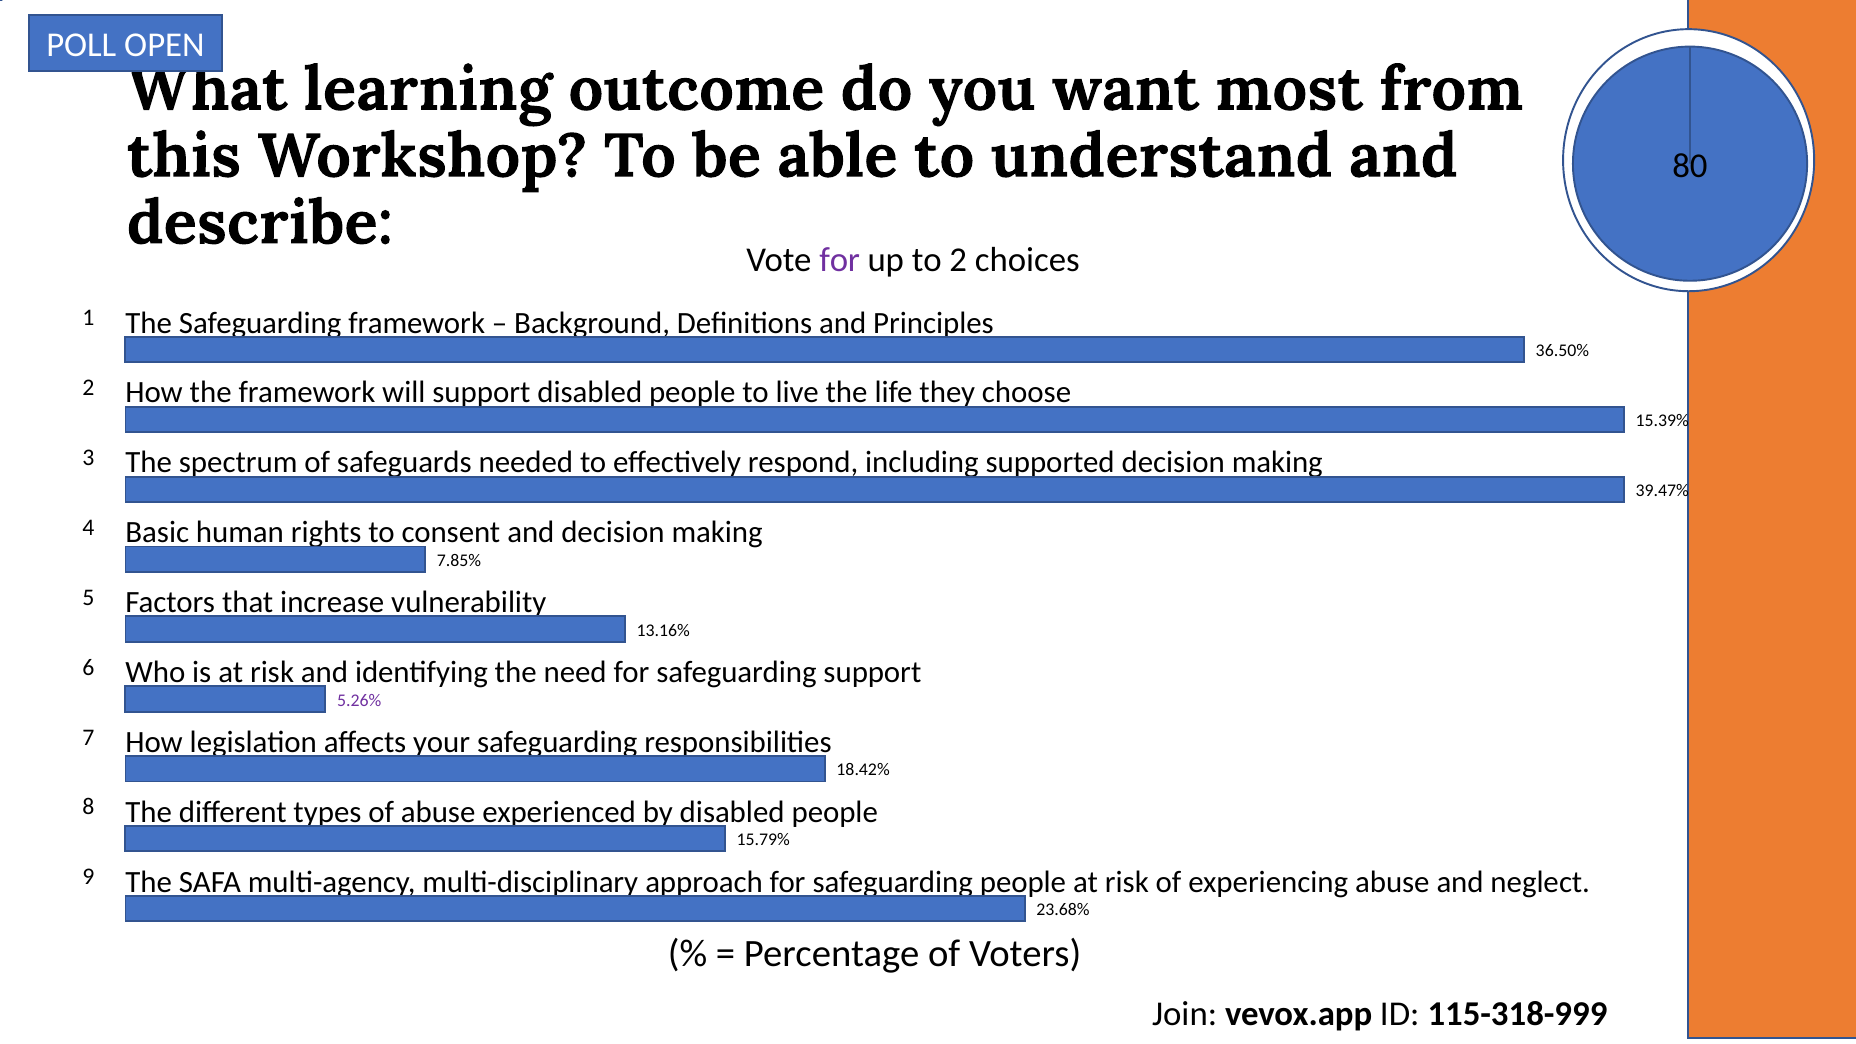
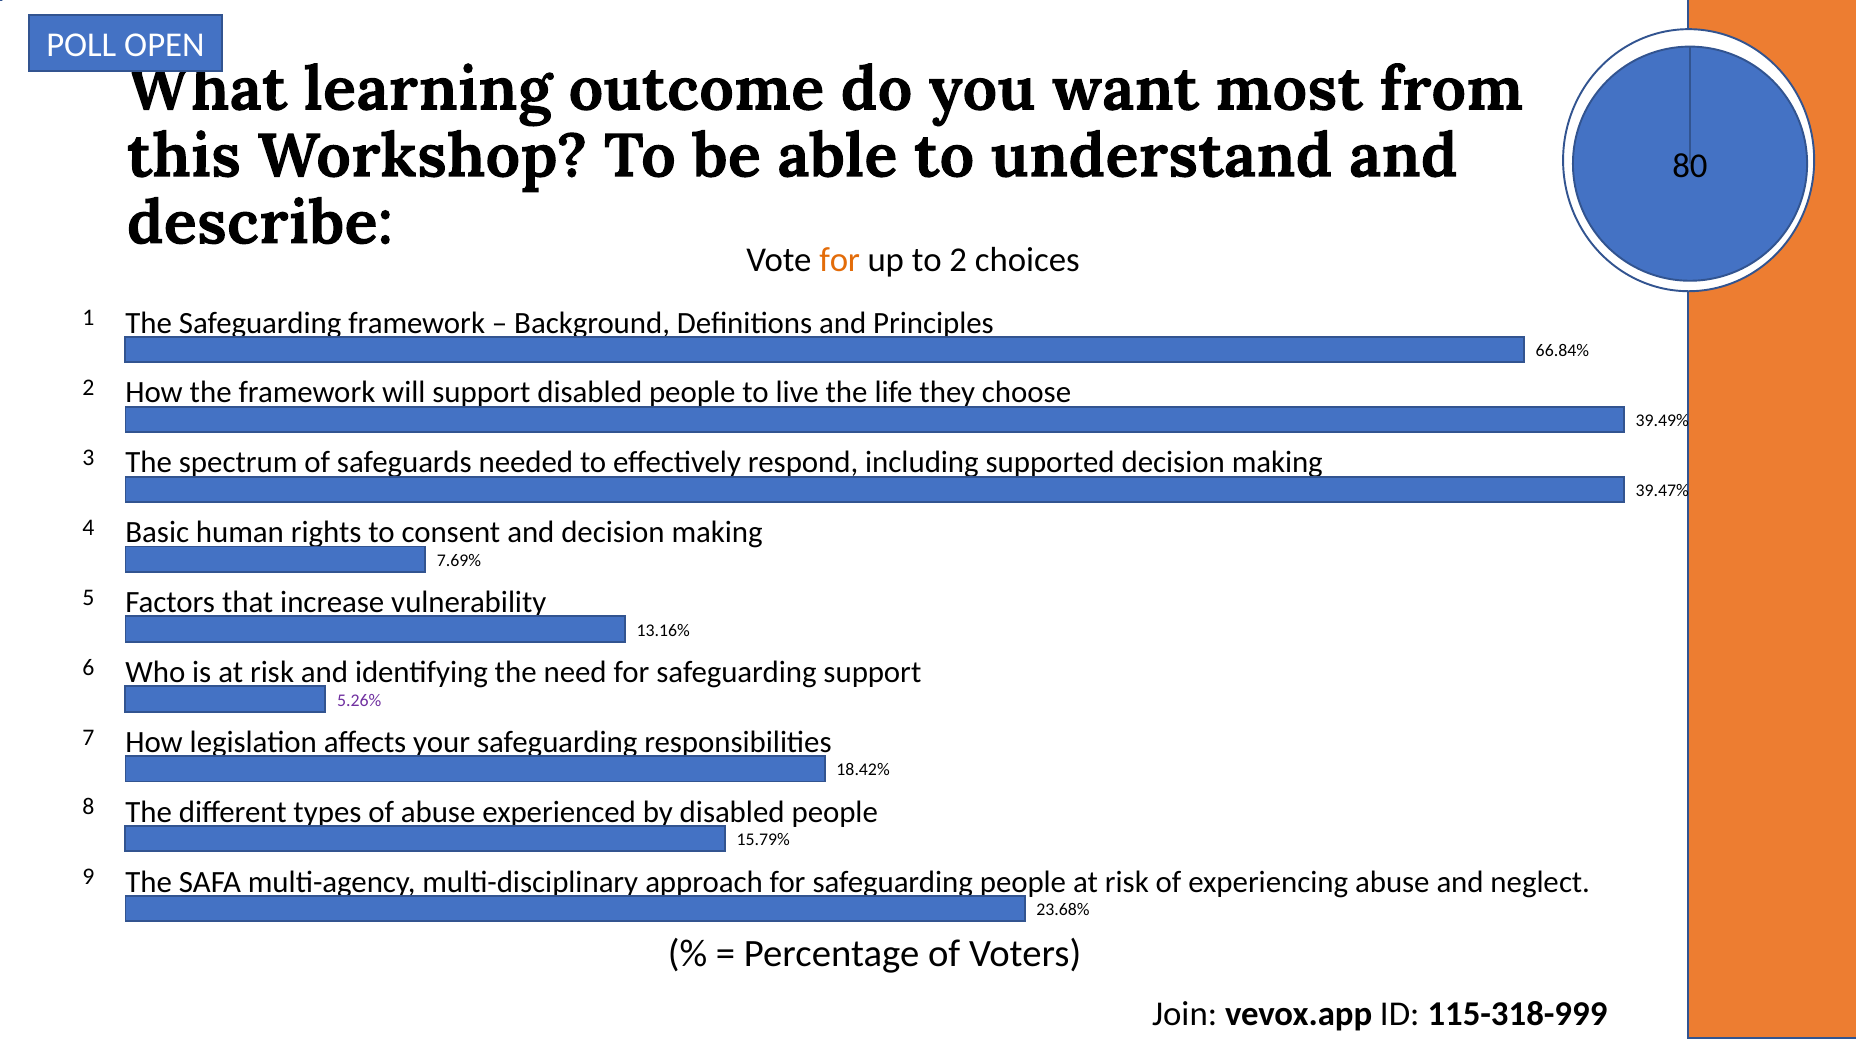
for at (840, 260) colour: purple -> orange
36.50%: 36.50% -> 66.84%
15.39%: 15.39% -> 39.49%
7.85%: 7.85% -> 7.69%
